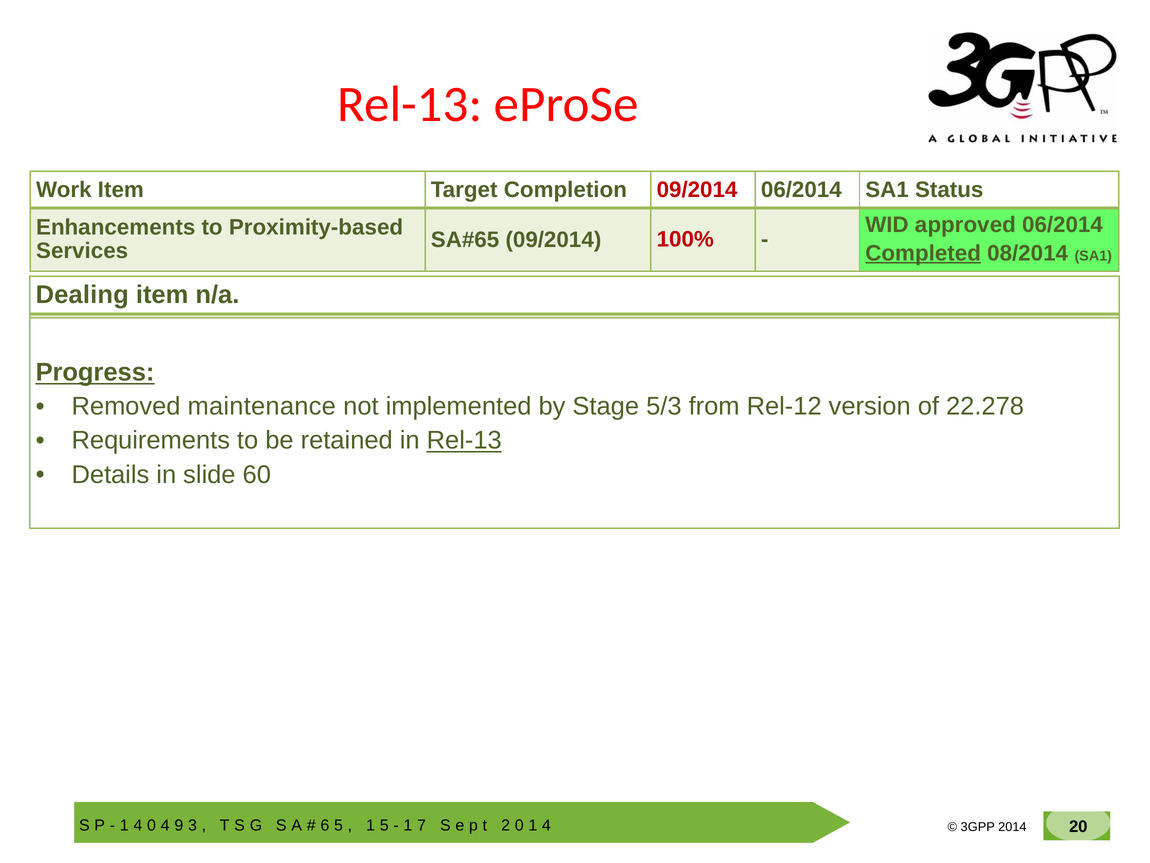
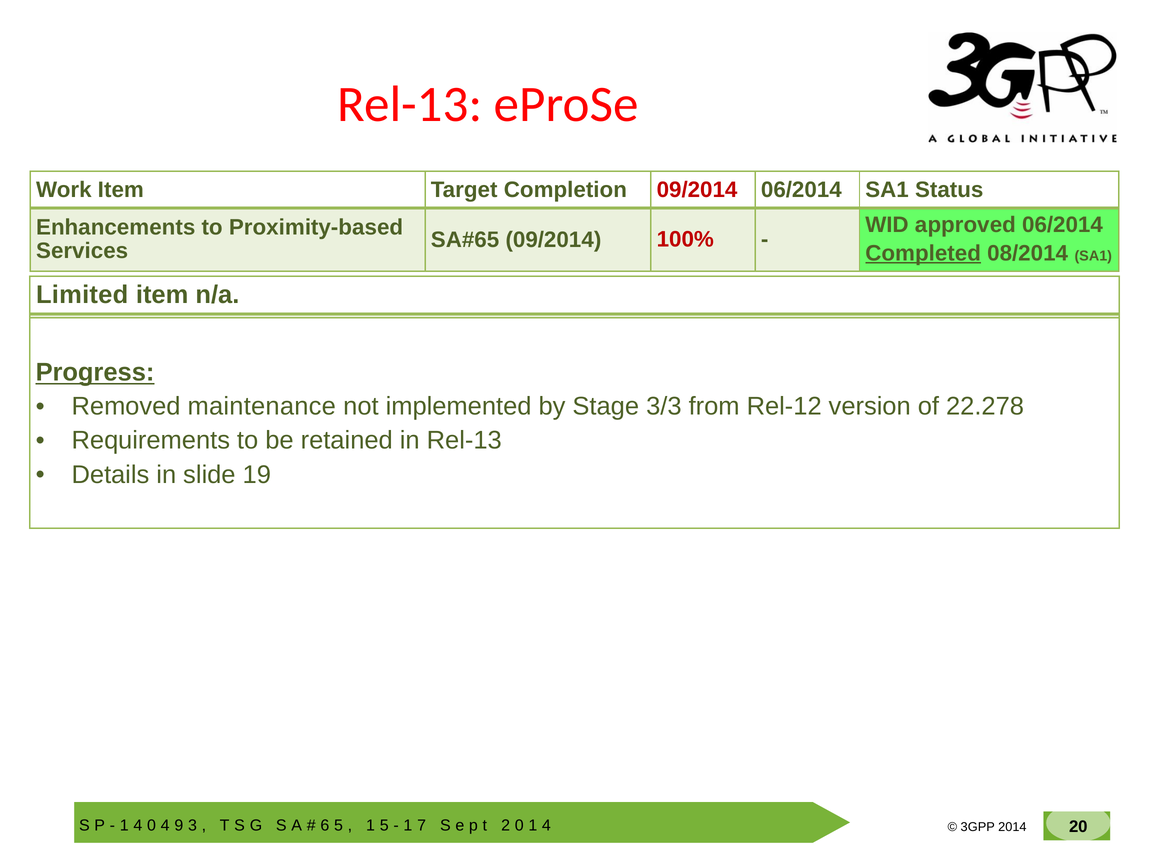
Dealing: Dealing -> Limited
5/3: 5/3 -> 3/3
Rel-13 at (464, 440) underline: present -> none
60: 60 -> 19
